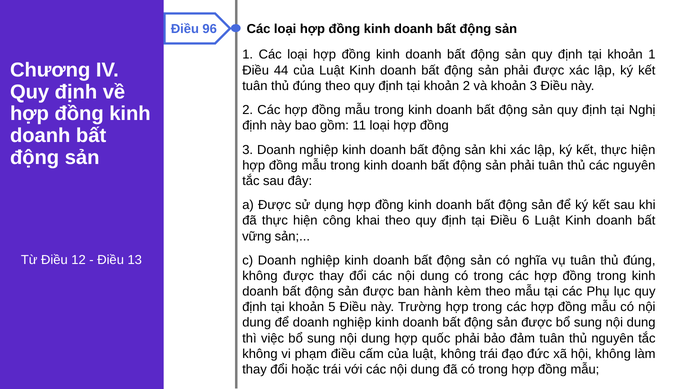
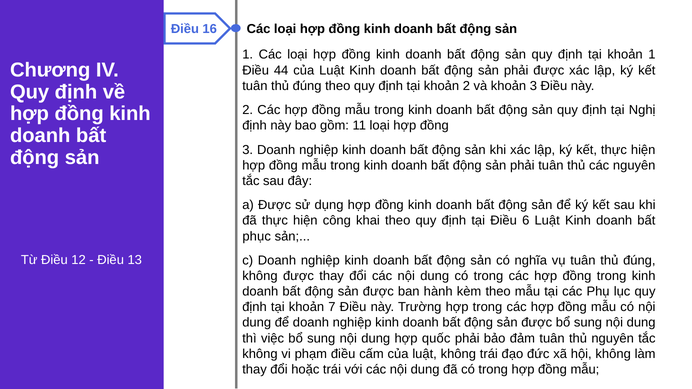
96: 96 -> 16
vững: vững -> phục
5: 5 -> 7
